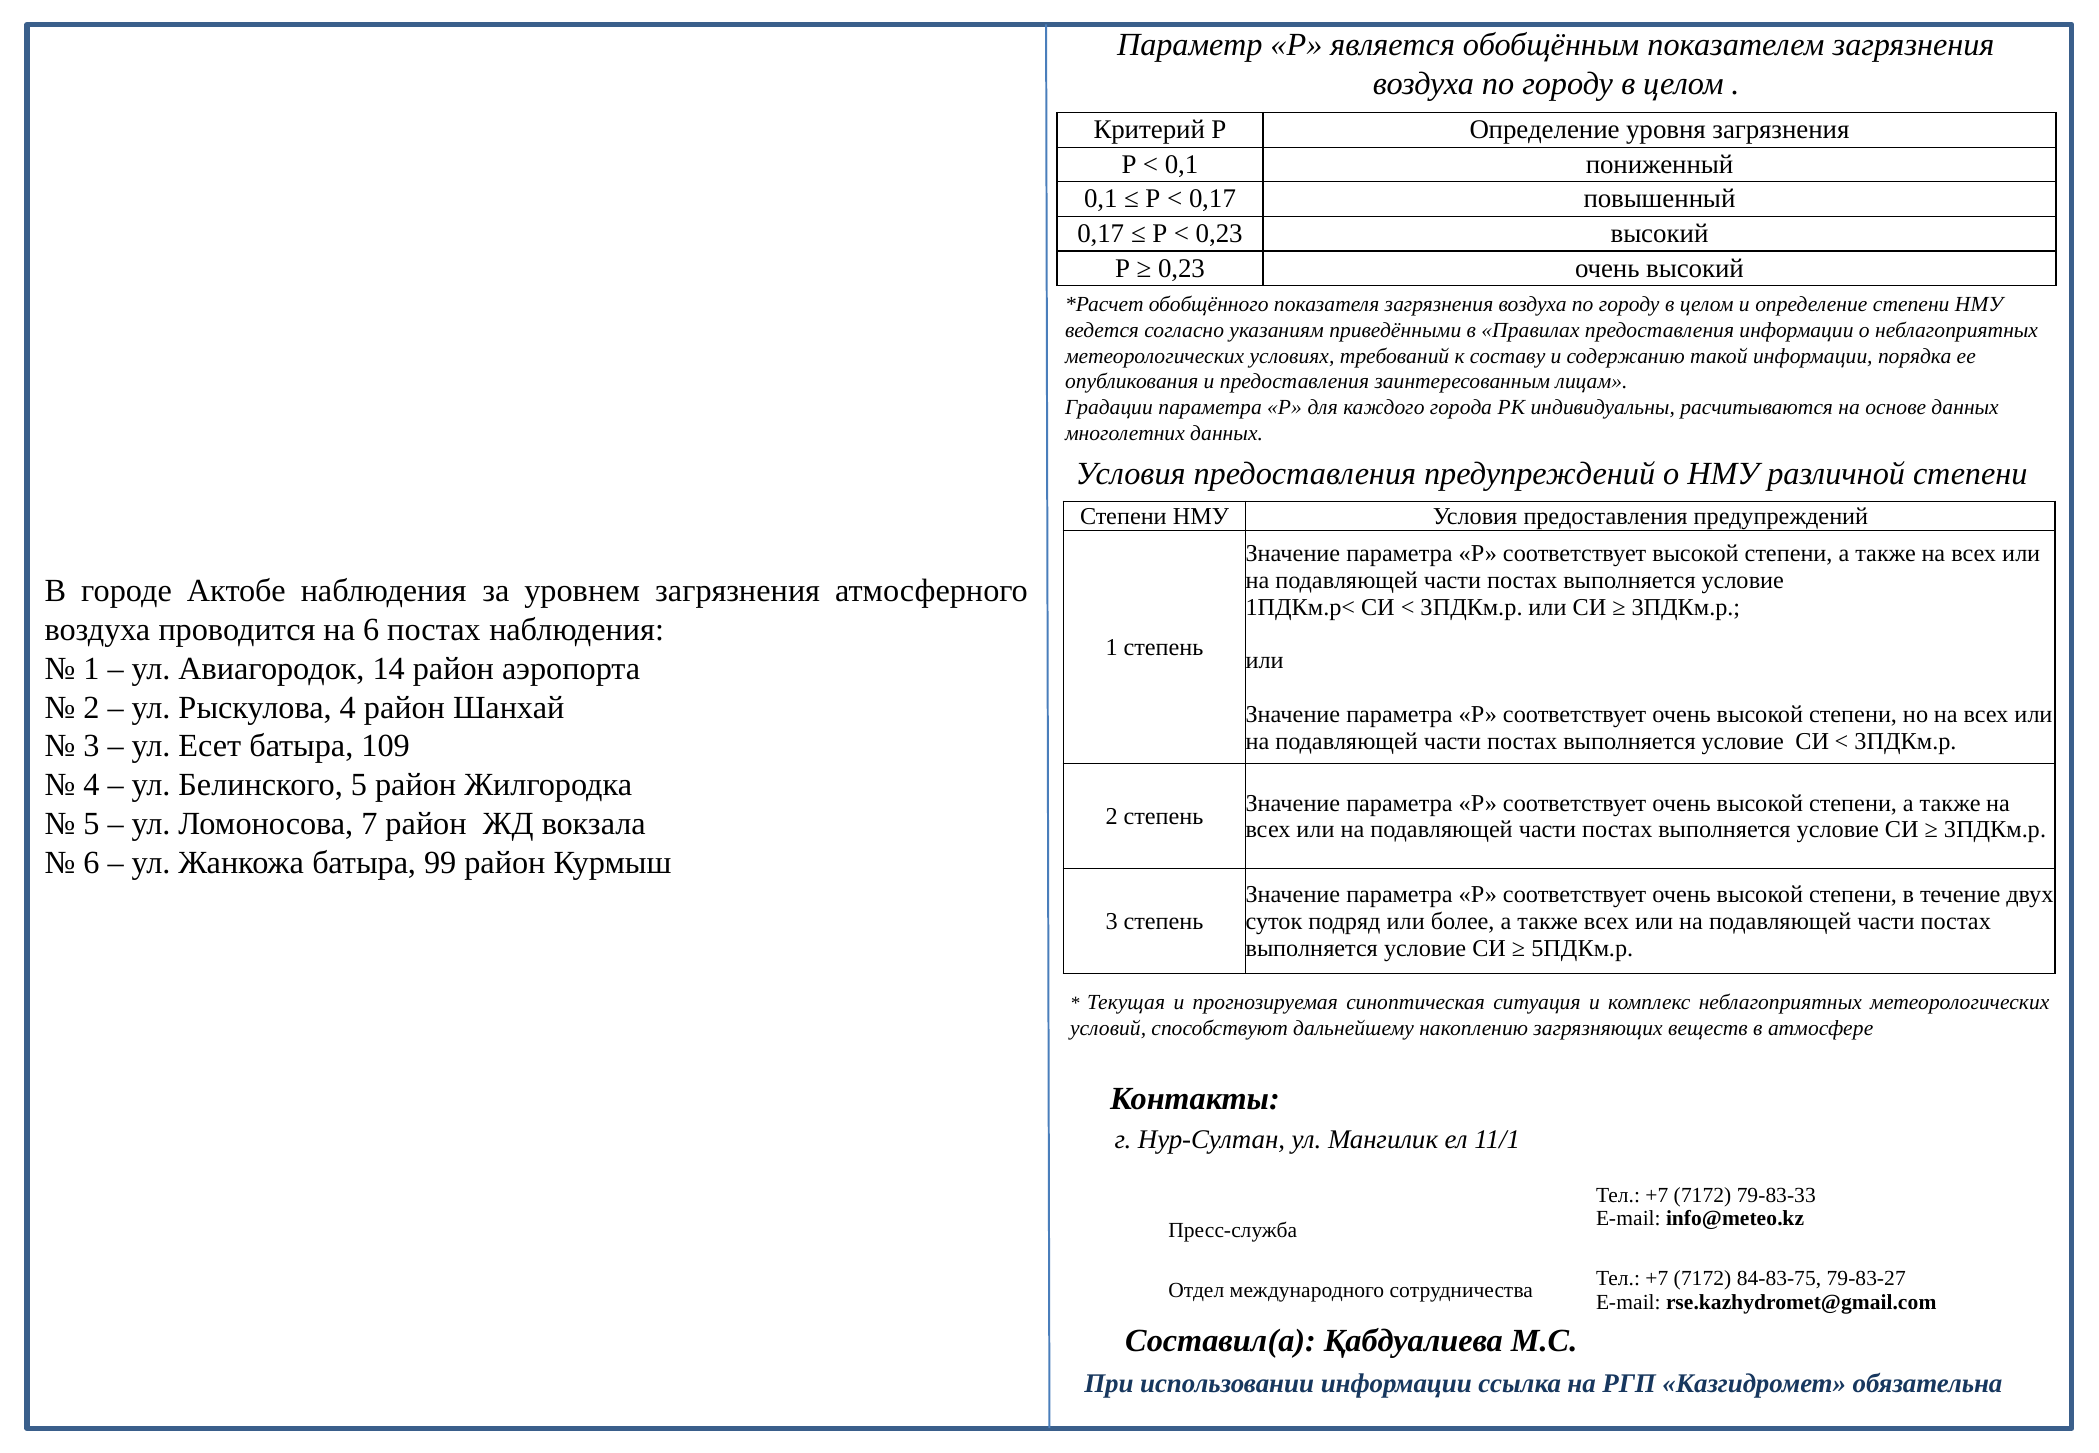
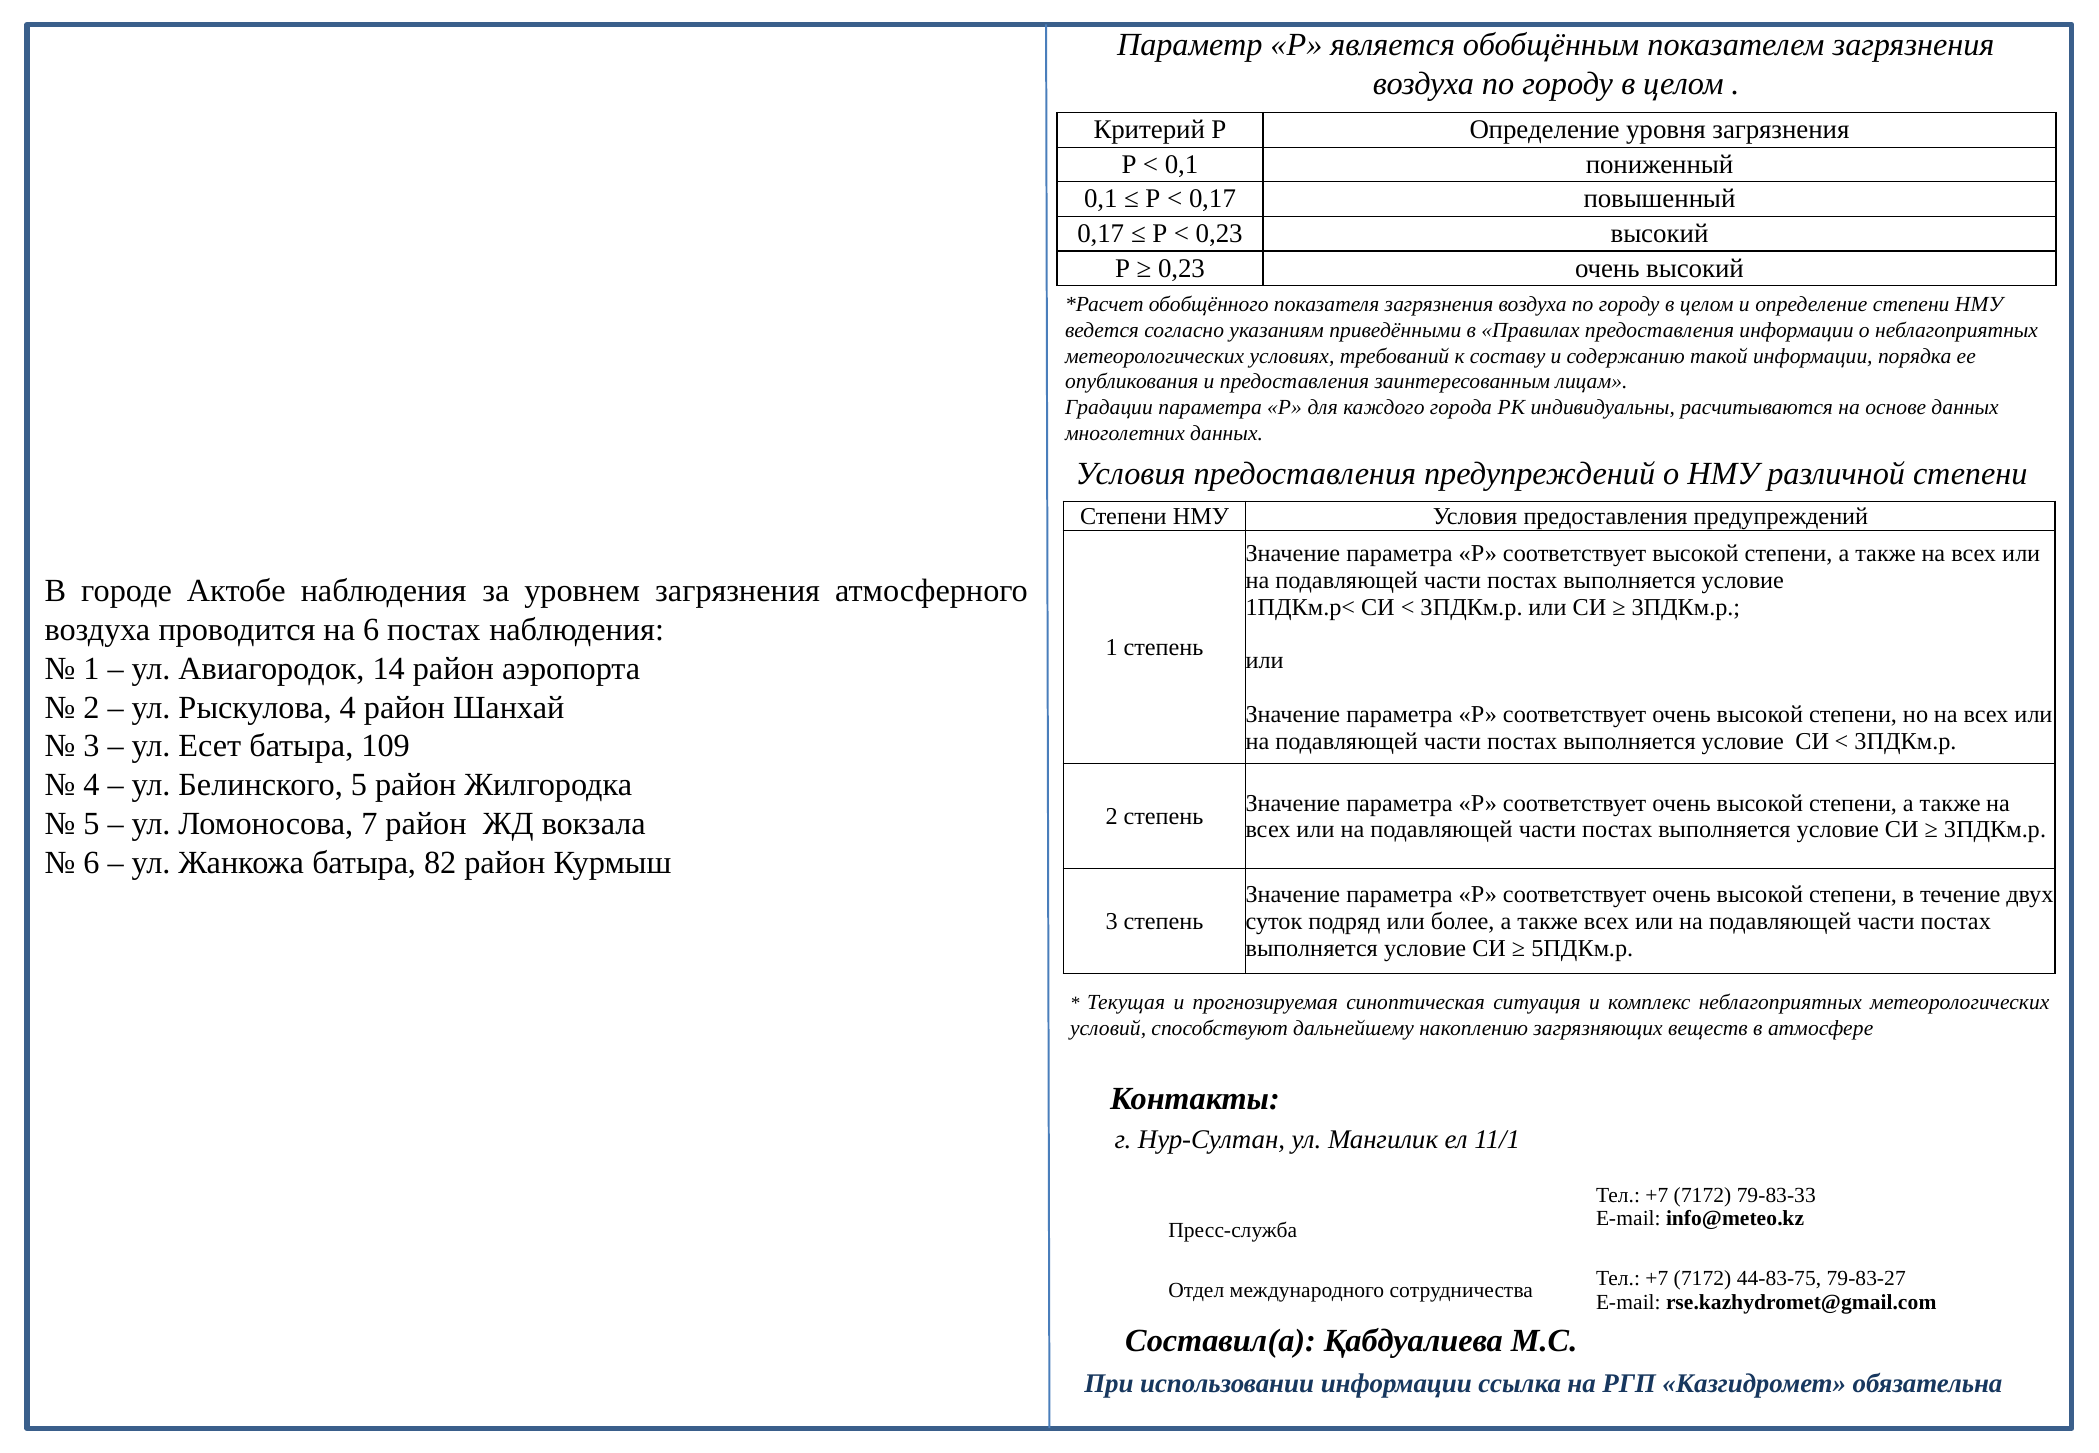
99: 99 -> 82
84-83-75: 84-83-75 -> 44-83-75
